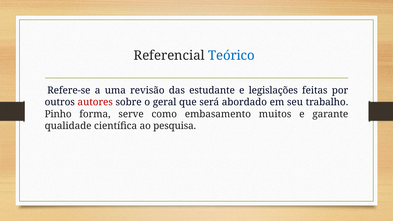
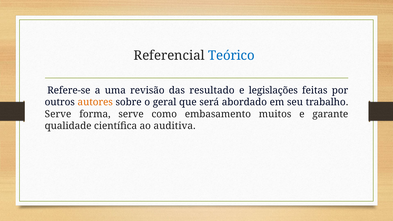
estudante: estudante -> resultado
autores colour: red -> orange
Pinho at (58, 114): Pinho -> Serve
pesquisa: pesquisa -> auditiva
